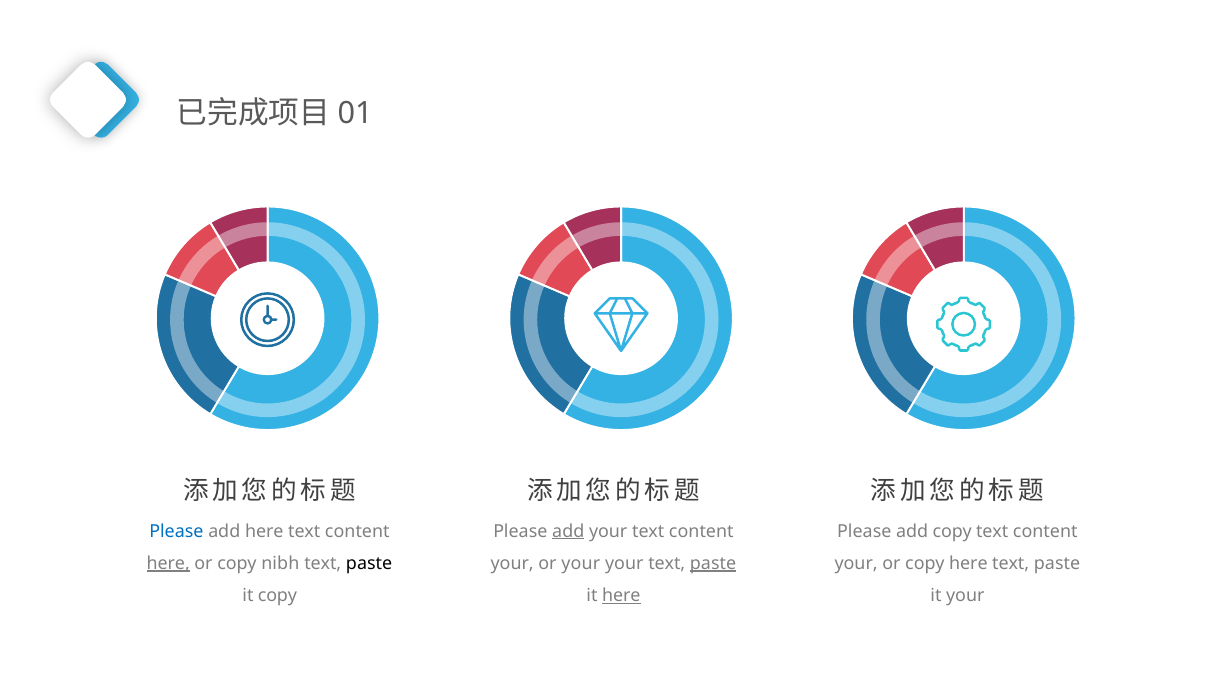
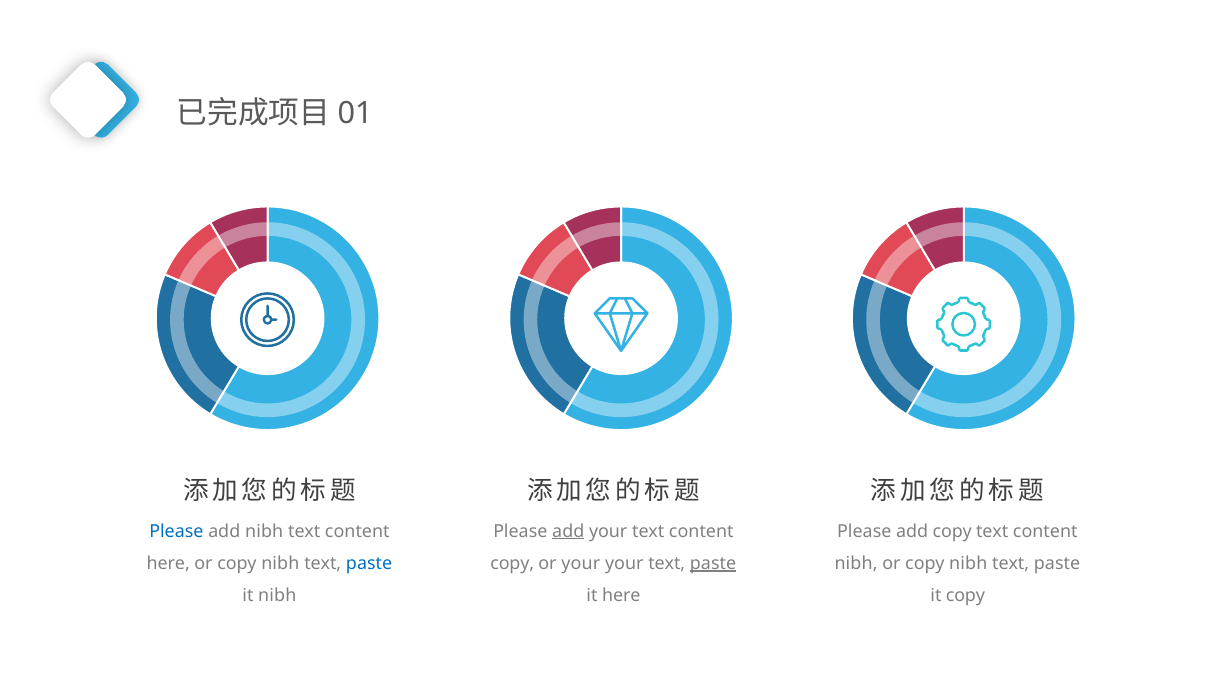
add here: here -> nibh
here at (168, 563) underline: present -> none
paste at (369, 563) colour: black -> blue
your at (512, 563): your -> copy
your at (856, 563): your -> nibh
here at (968, 563): here -> nibh
it copy: copy -> nibh
here at (621, 596) underline: present -> none
it your: your -> copy
